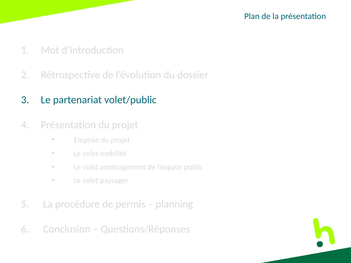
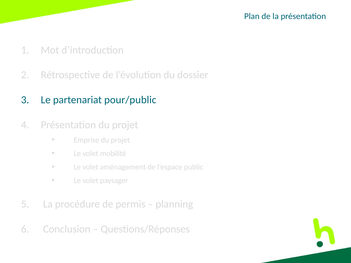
volet/public: volet/public -> pour/public
